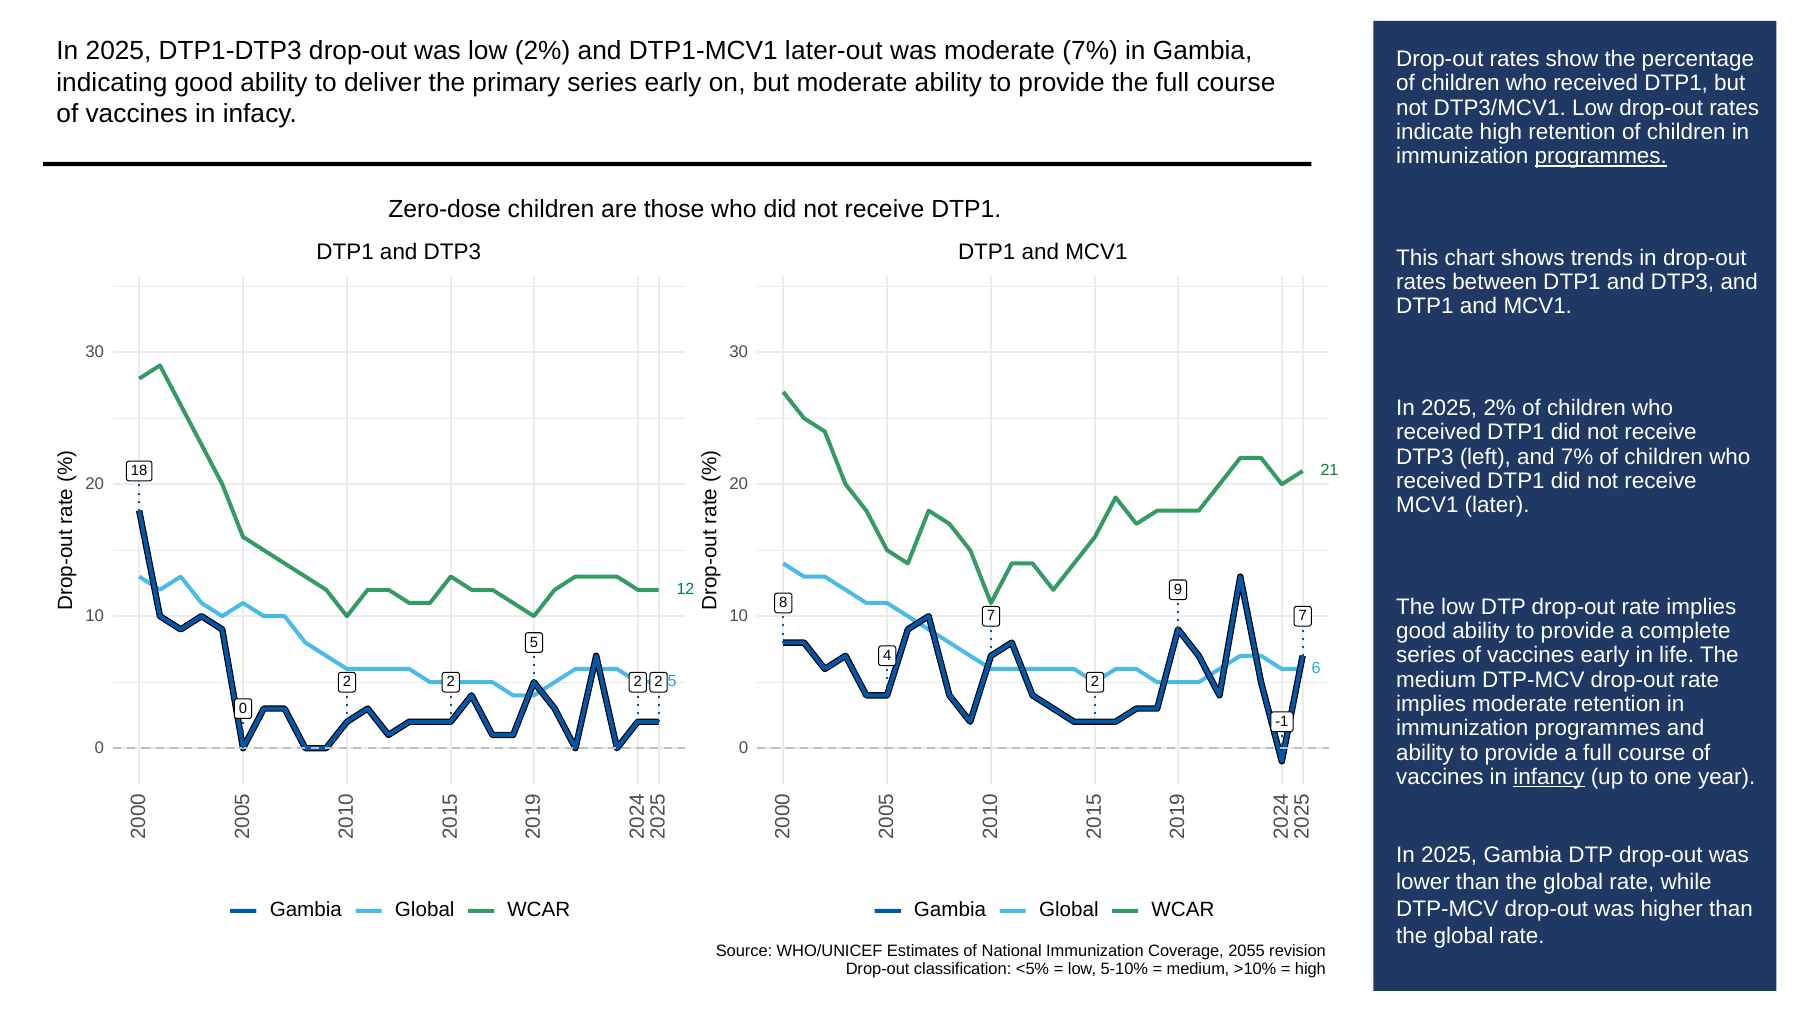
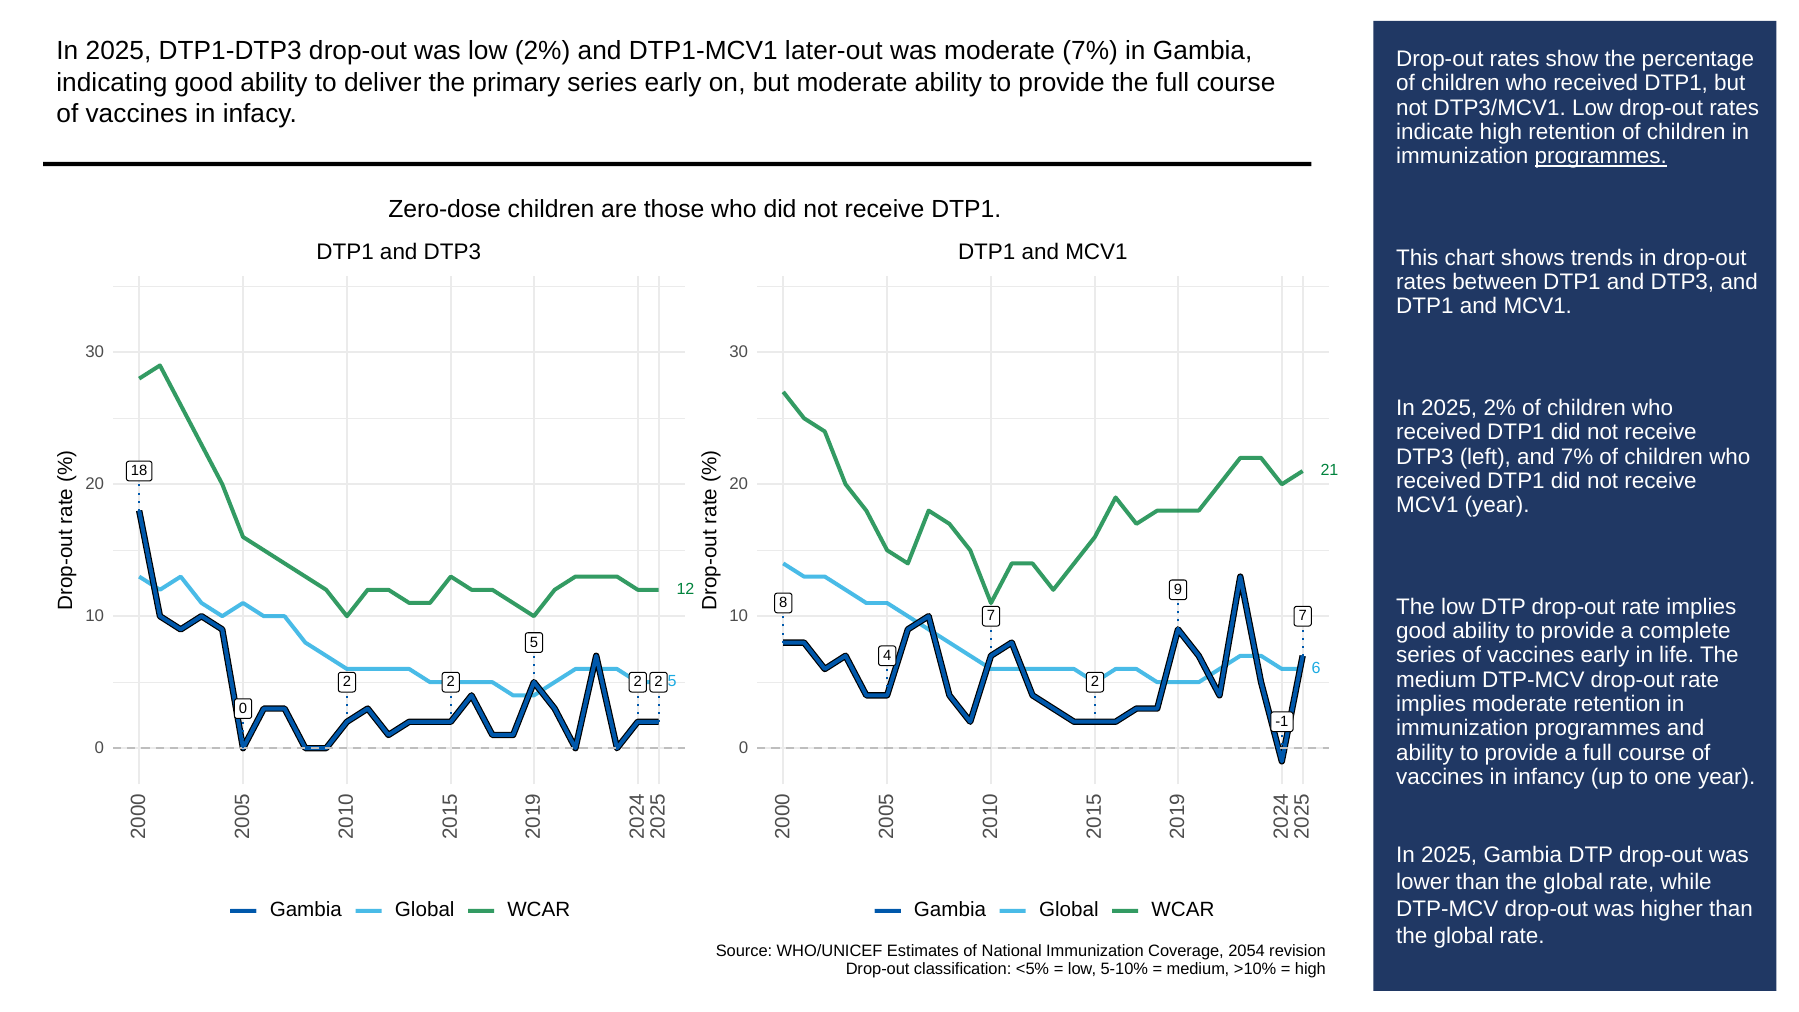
MCV1 later: later -> year
infancy underline: present -> none
2055: 2055 -> 2054
